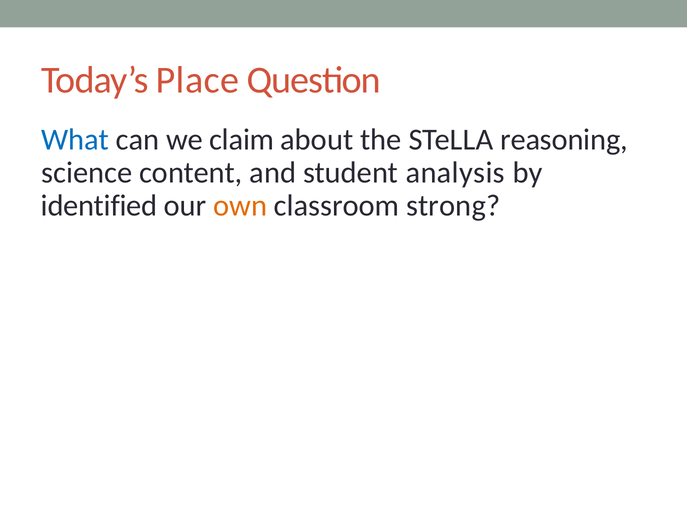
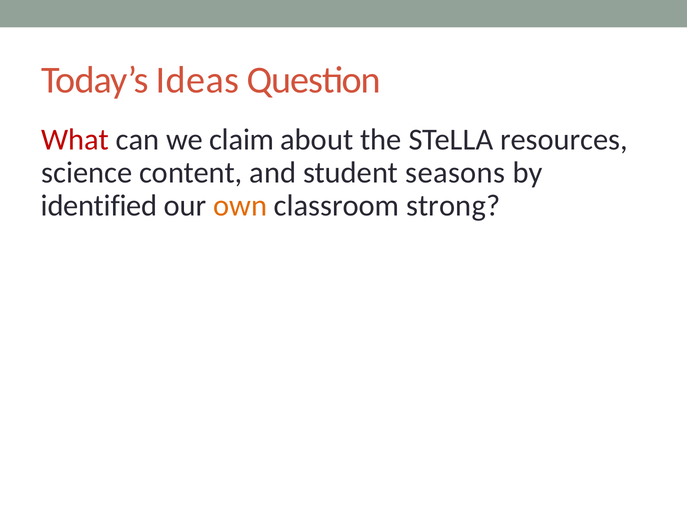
Place: Place -> Ideas
What colour: blue -> red
reasoning: reasoning -> resources
analysis: analysis -> seasons
